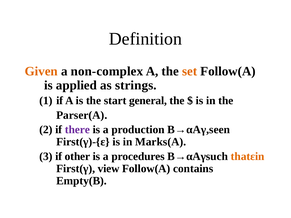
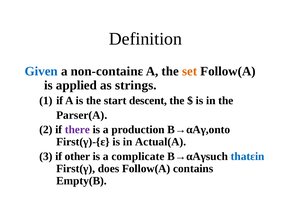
Given colour: orange -> blue
non-complex: non-complex -> non-containε
general: general -> descent
B→αAγ,seen: B→αAγ,seen -> B→αAγ,onto
Marks(A: Marks(A -> Actual(A
procedures: procedures -> complicate
thatεin colour: orange -> blue
view: view -> does
